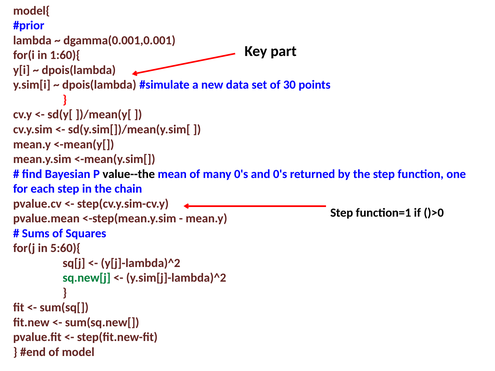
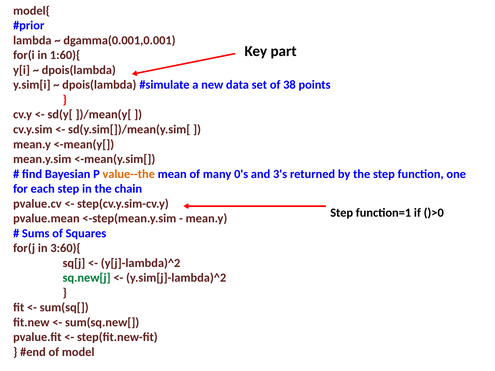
30: 30 -> 38
value--the colour: black -> orange
and 0's: 0's -> 3's
5:60){: 5:60){ -> 3:60){
